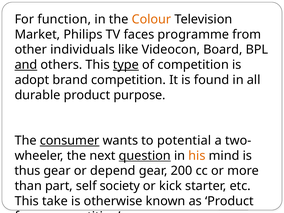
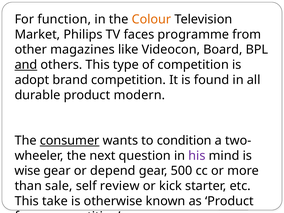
individuals: individuals -> magazines
type underline: present -> none
purpose: purpose -> modern
potential: potential -> condition
question underline: present -> none
his colour: orange -> purple
thus: thus -> wise
200: 200 -> 500
part: part -> sale
society: society -> review
